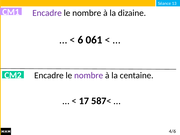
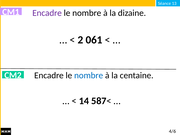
6: 6 -> 2
nombre at (89, 75) colour: purple -> blue
17: 17 -> 14
